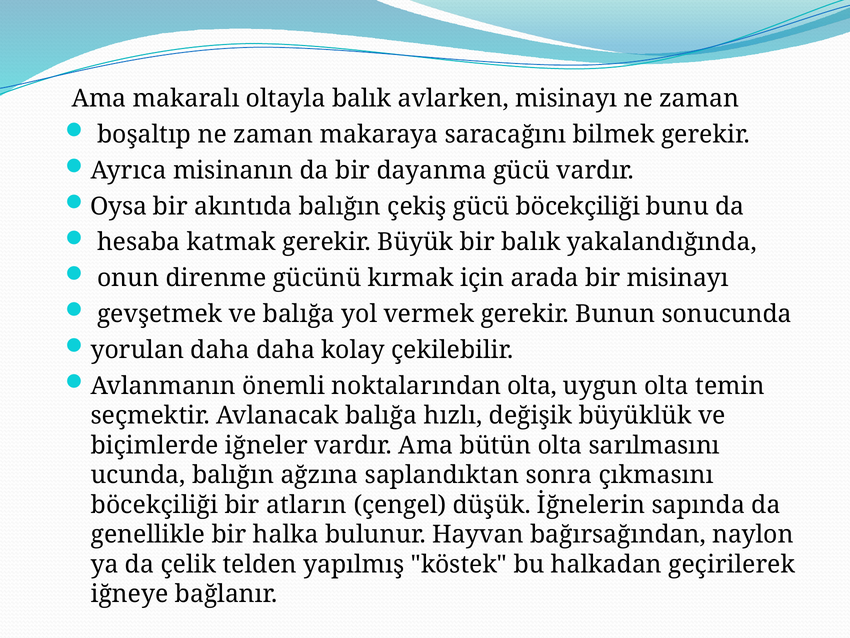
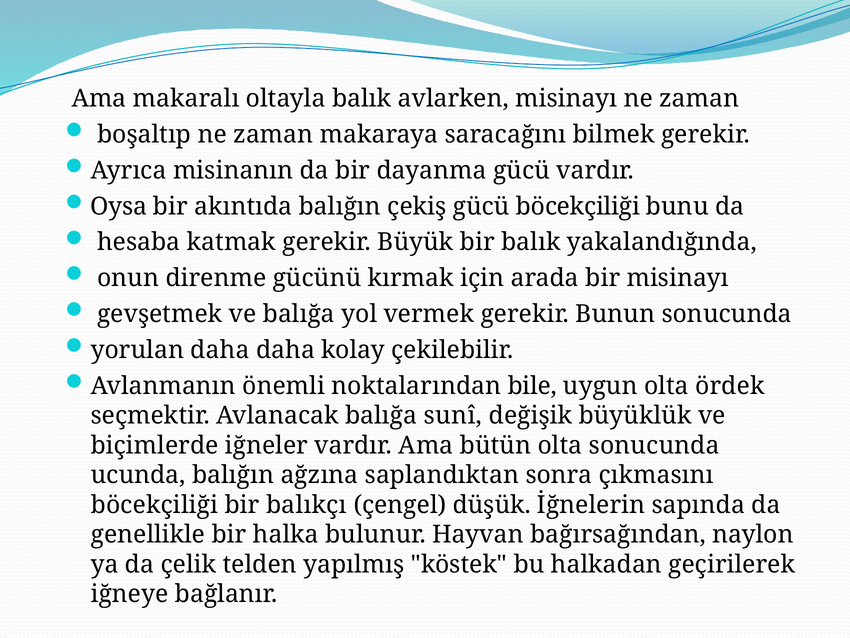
noktalarından olta: olta -> bile
temin: temin -> ördek
hızlı: hızlı -> sunî
olta sarılmasını: sarılmasını -> sonucunda
atların: atların -> balıkçı
